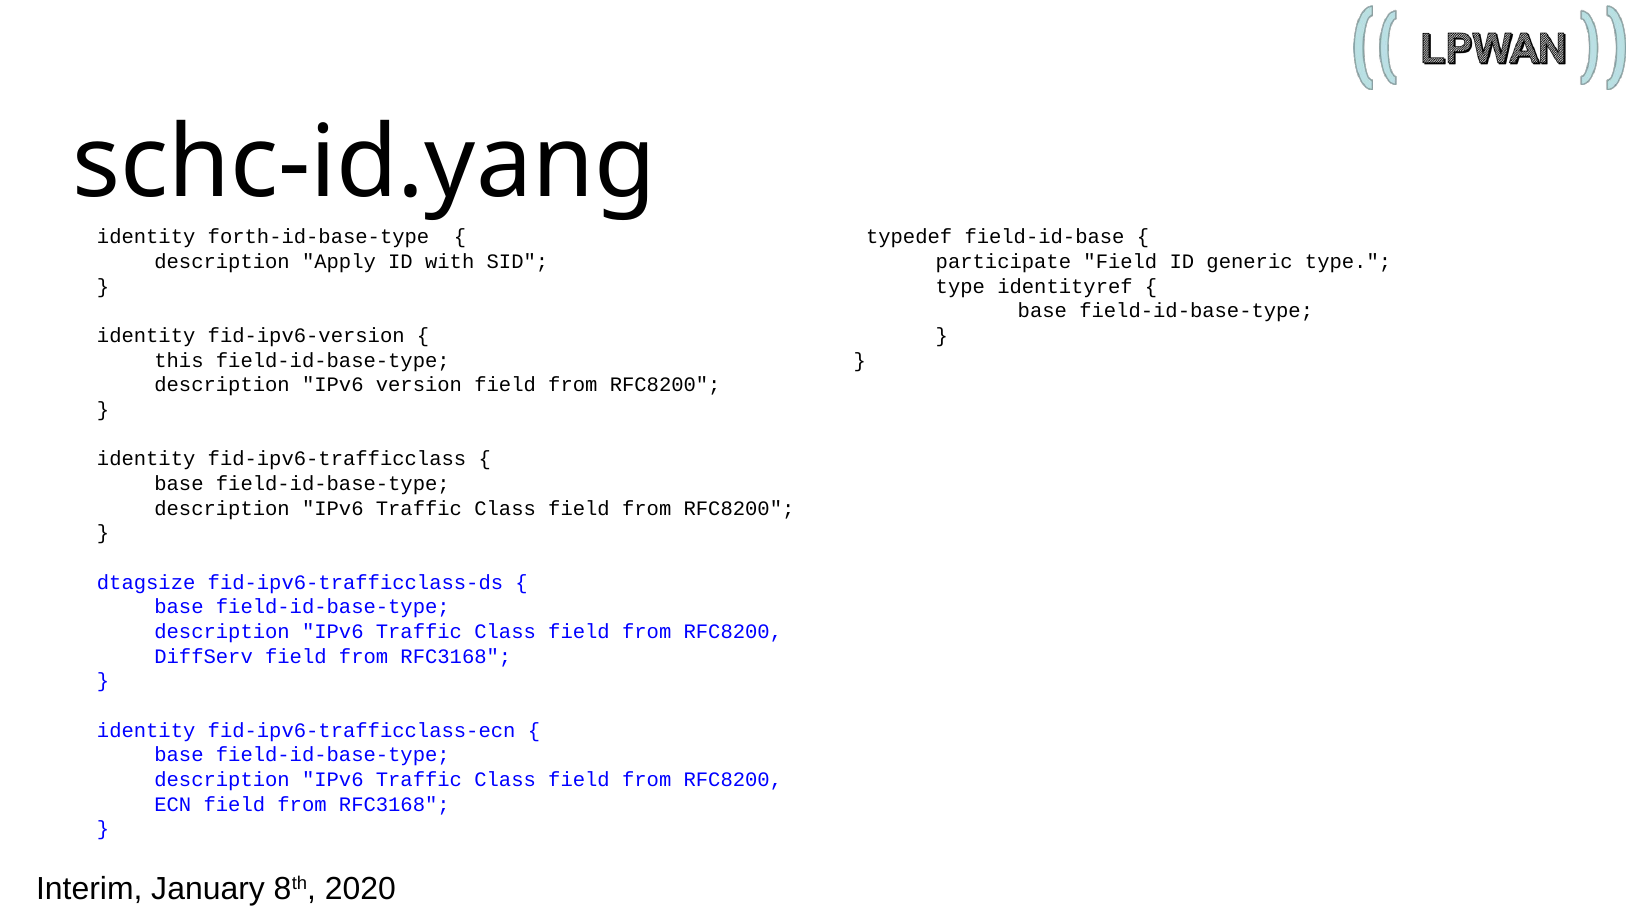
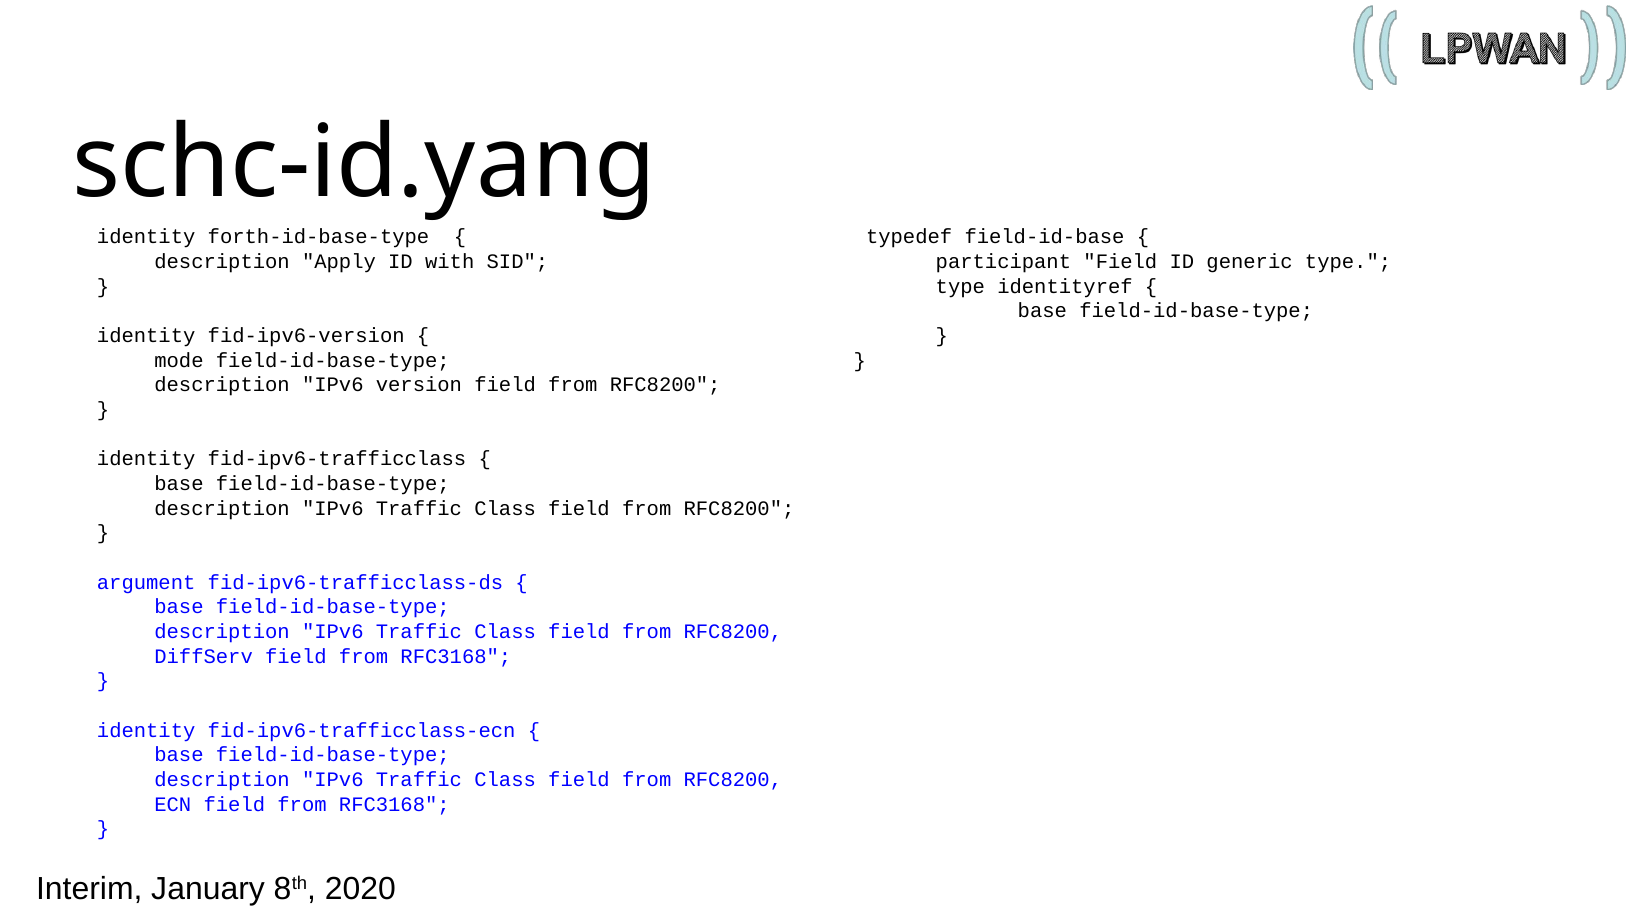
participate: participate -> participant
this: this -> mode
dtagsize: dtagsize -> argument
